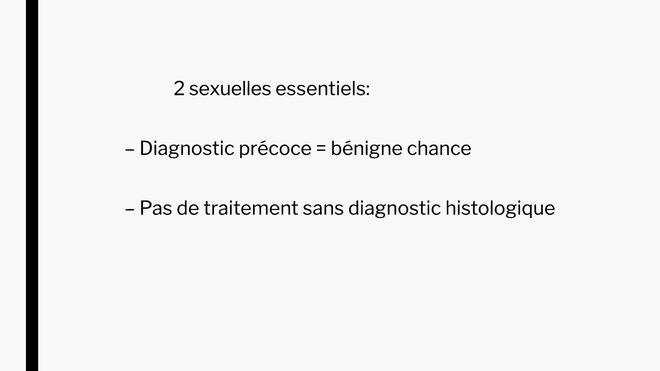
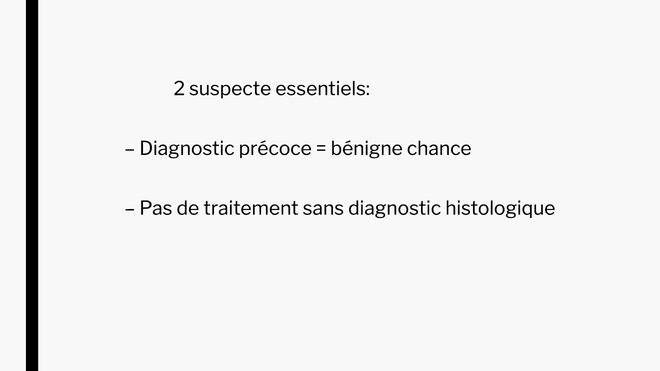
sexuelles: sexuelles -> suspecte
